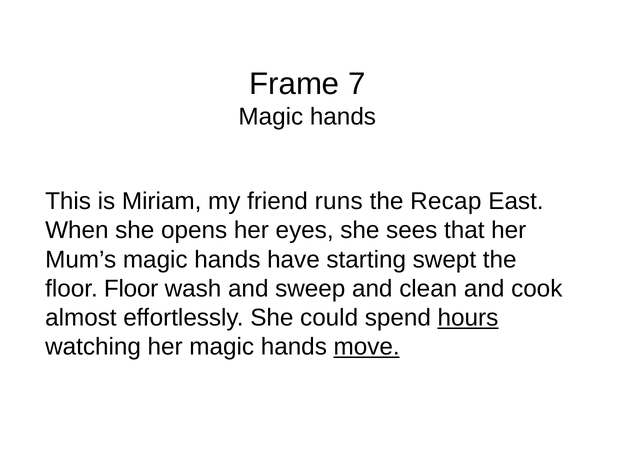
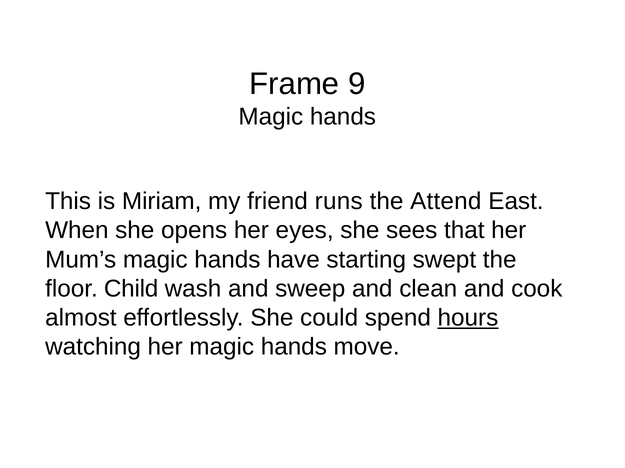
7: 7 -> 9
Recap: Recap -> Attend
ﬂoor Floor: Floor -> Child
move underline: present -> none
